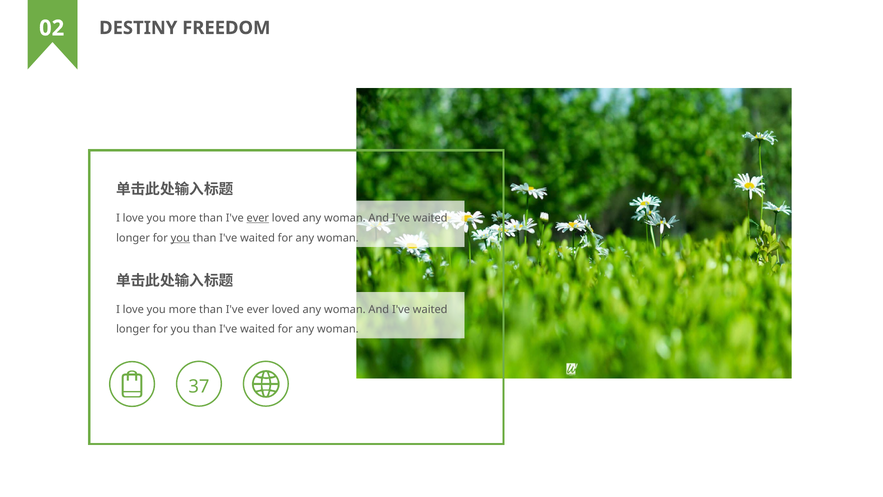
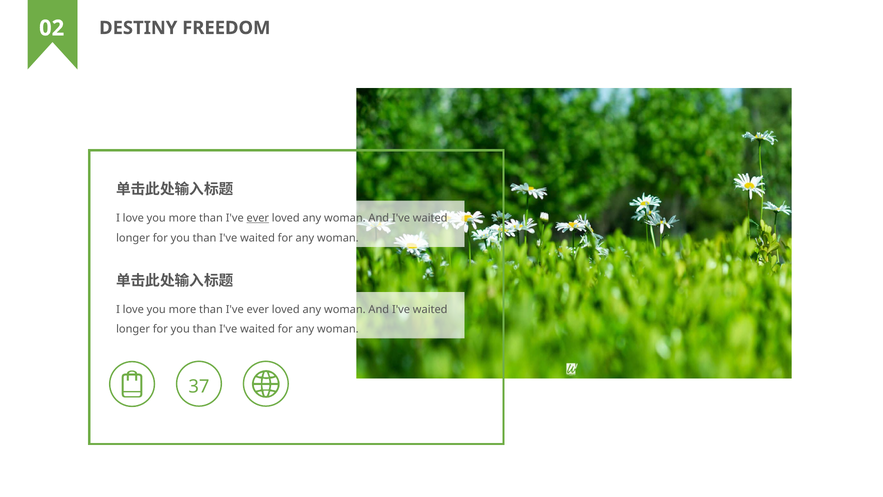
you at (180, 238) underline: present -> none
